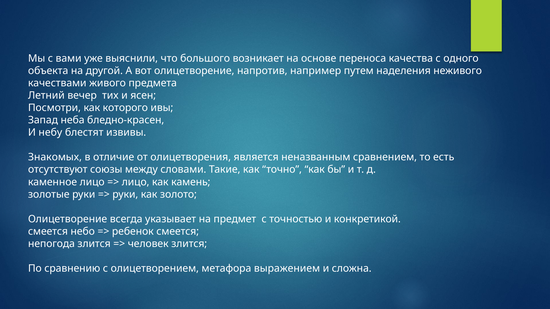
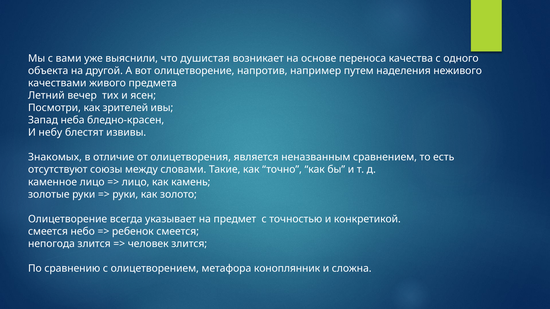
большого: большого -> душистая
которого: которого -> зрителей
выражением: выражением -> коноплянник
